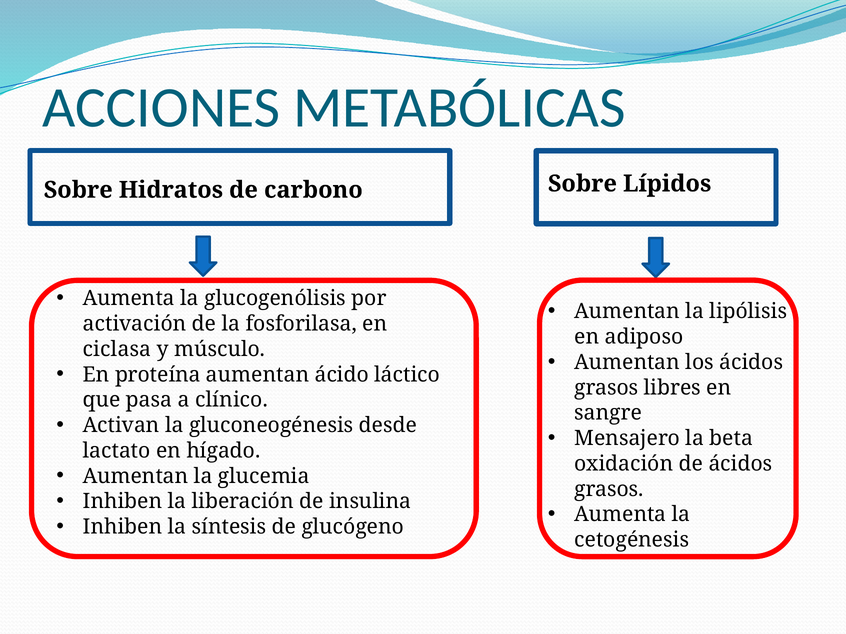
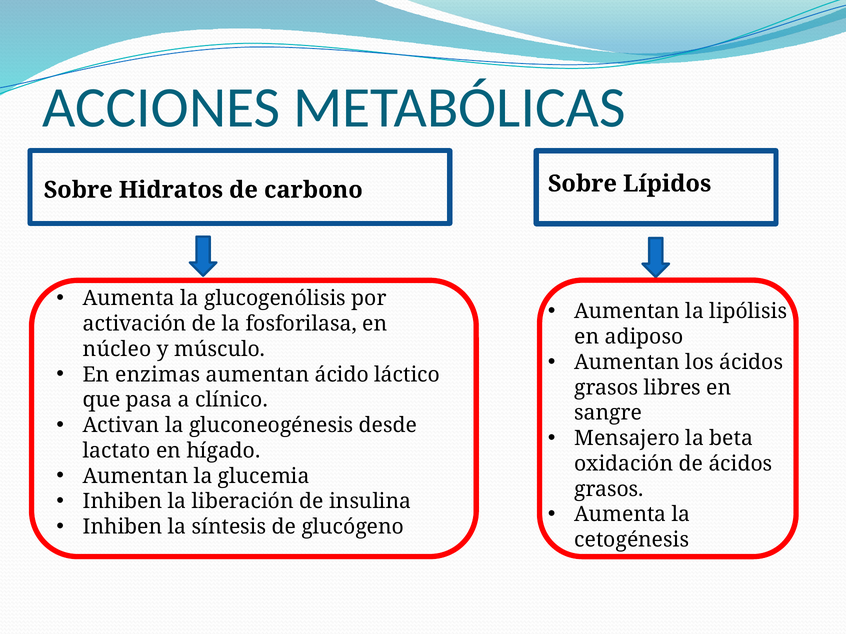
ciclasa: ciclasa -> núcleo
proteína: proteína -> enzimas
